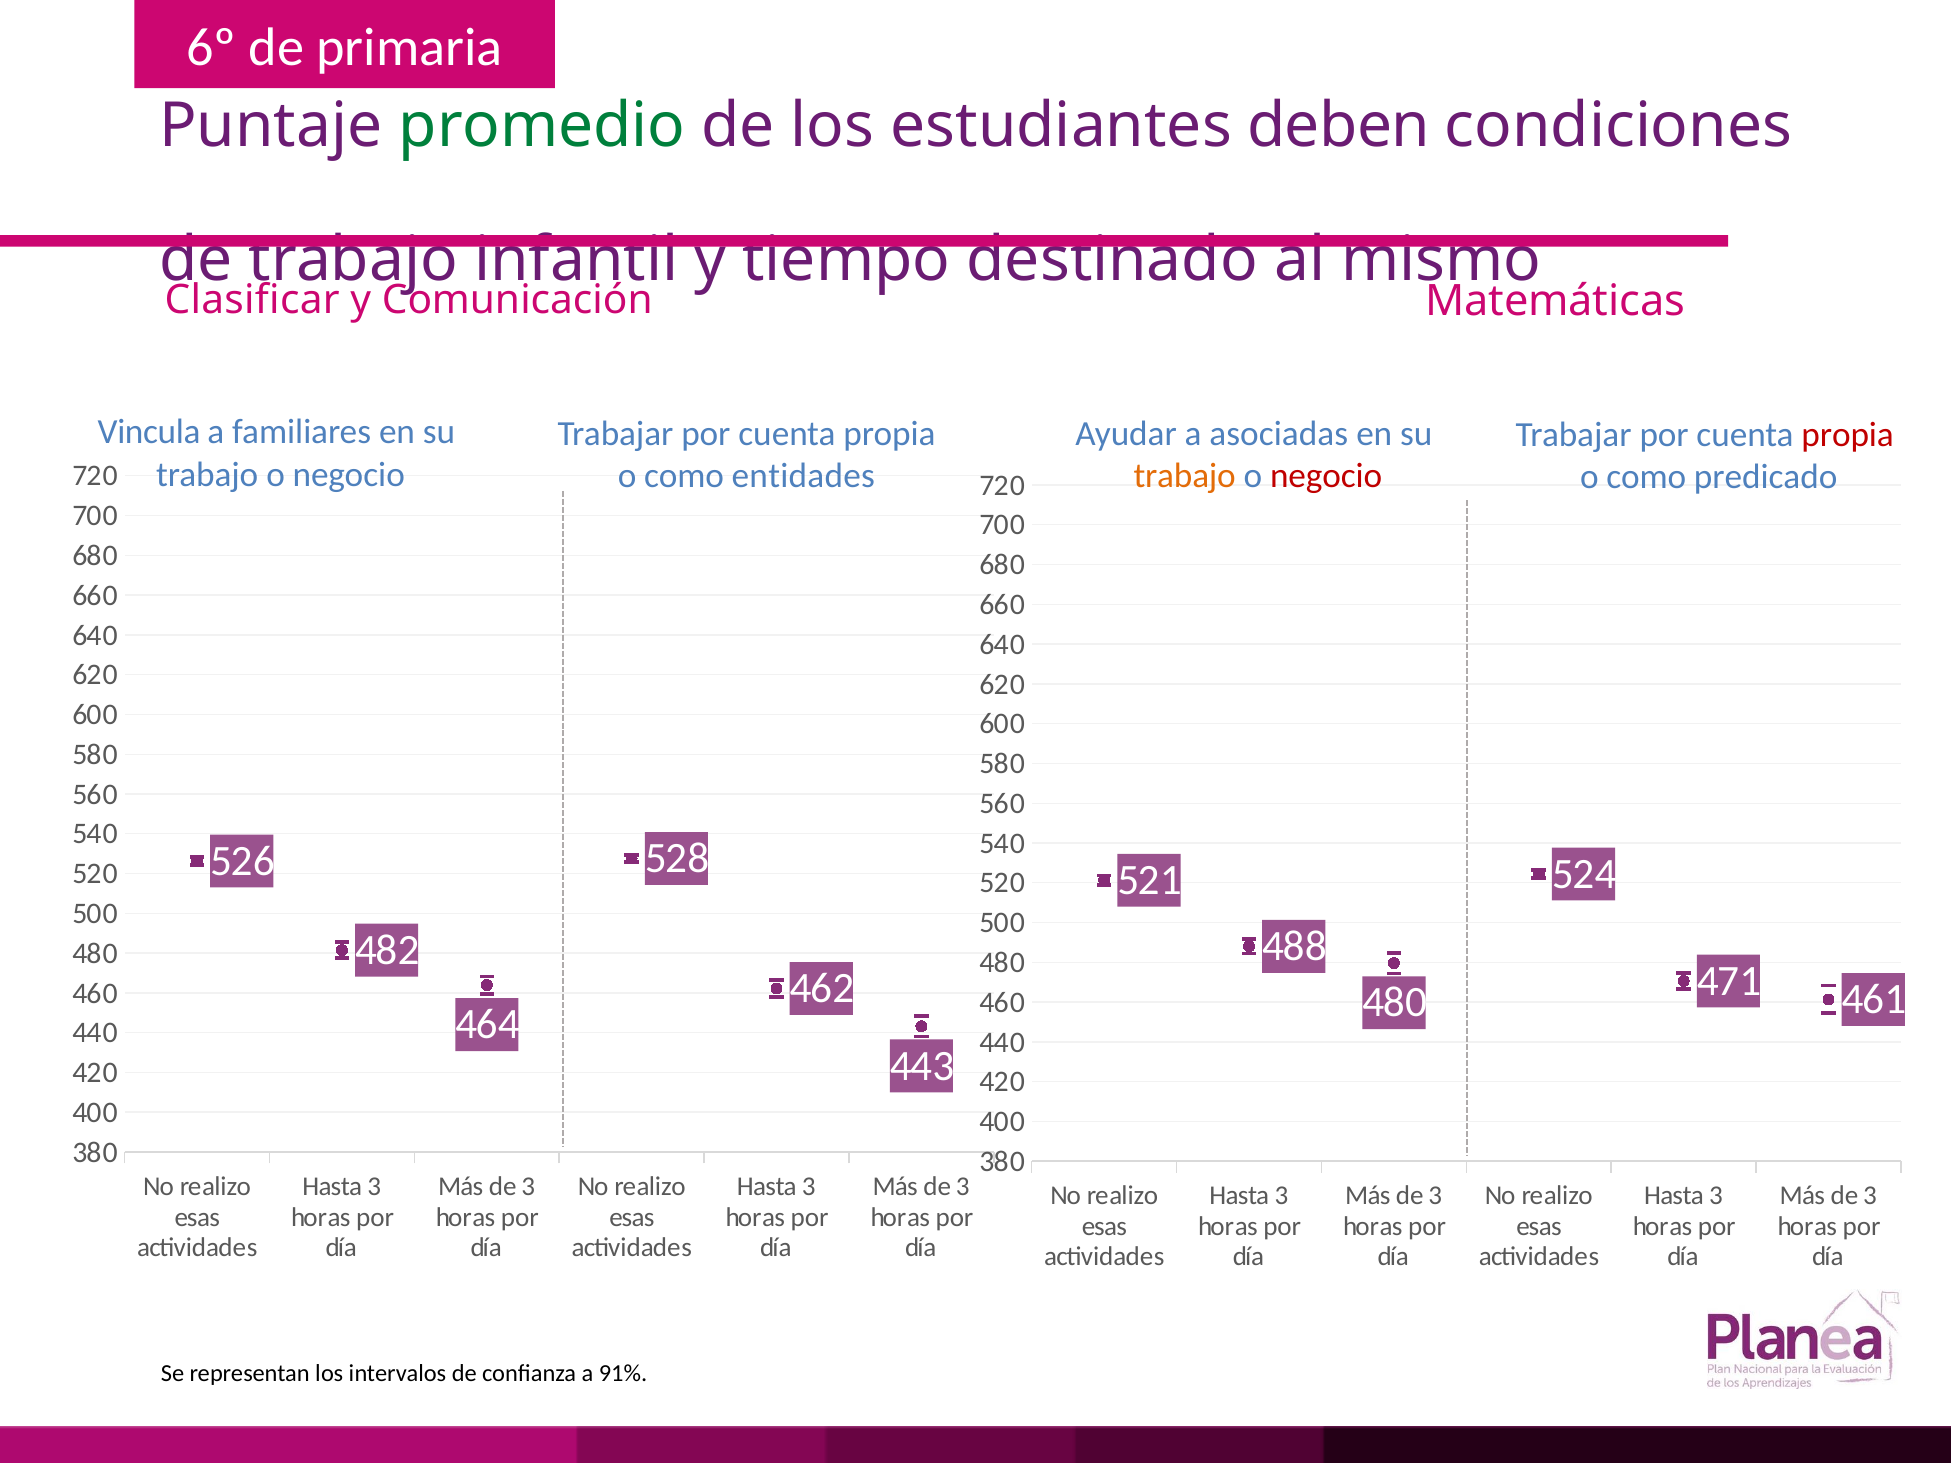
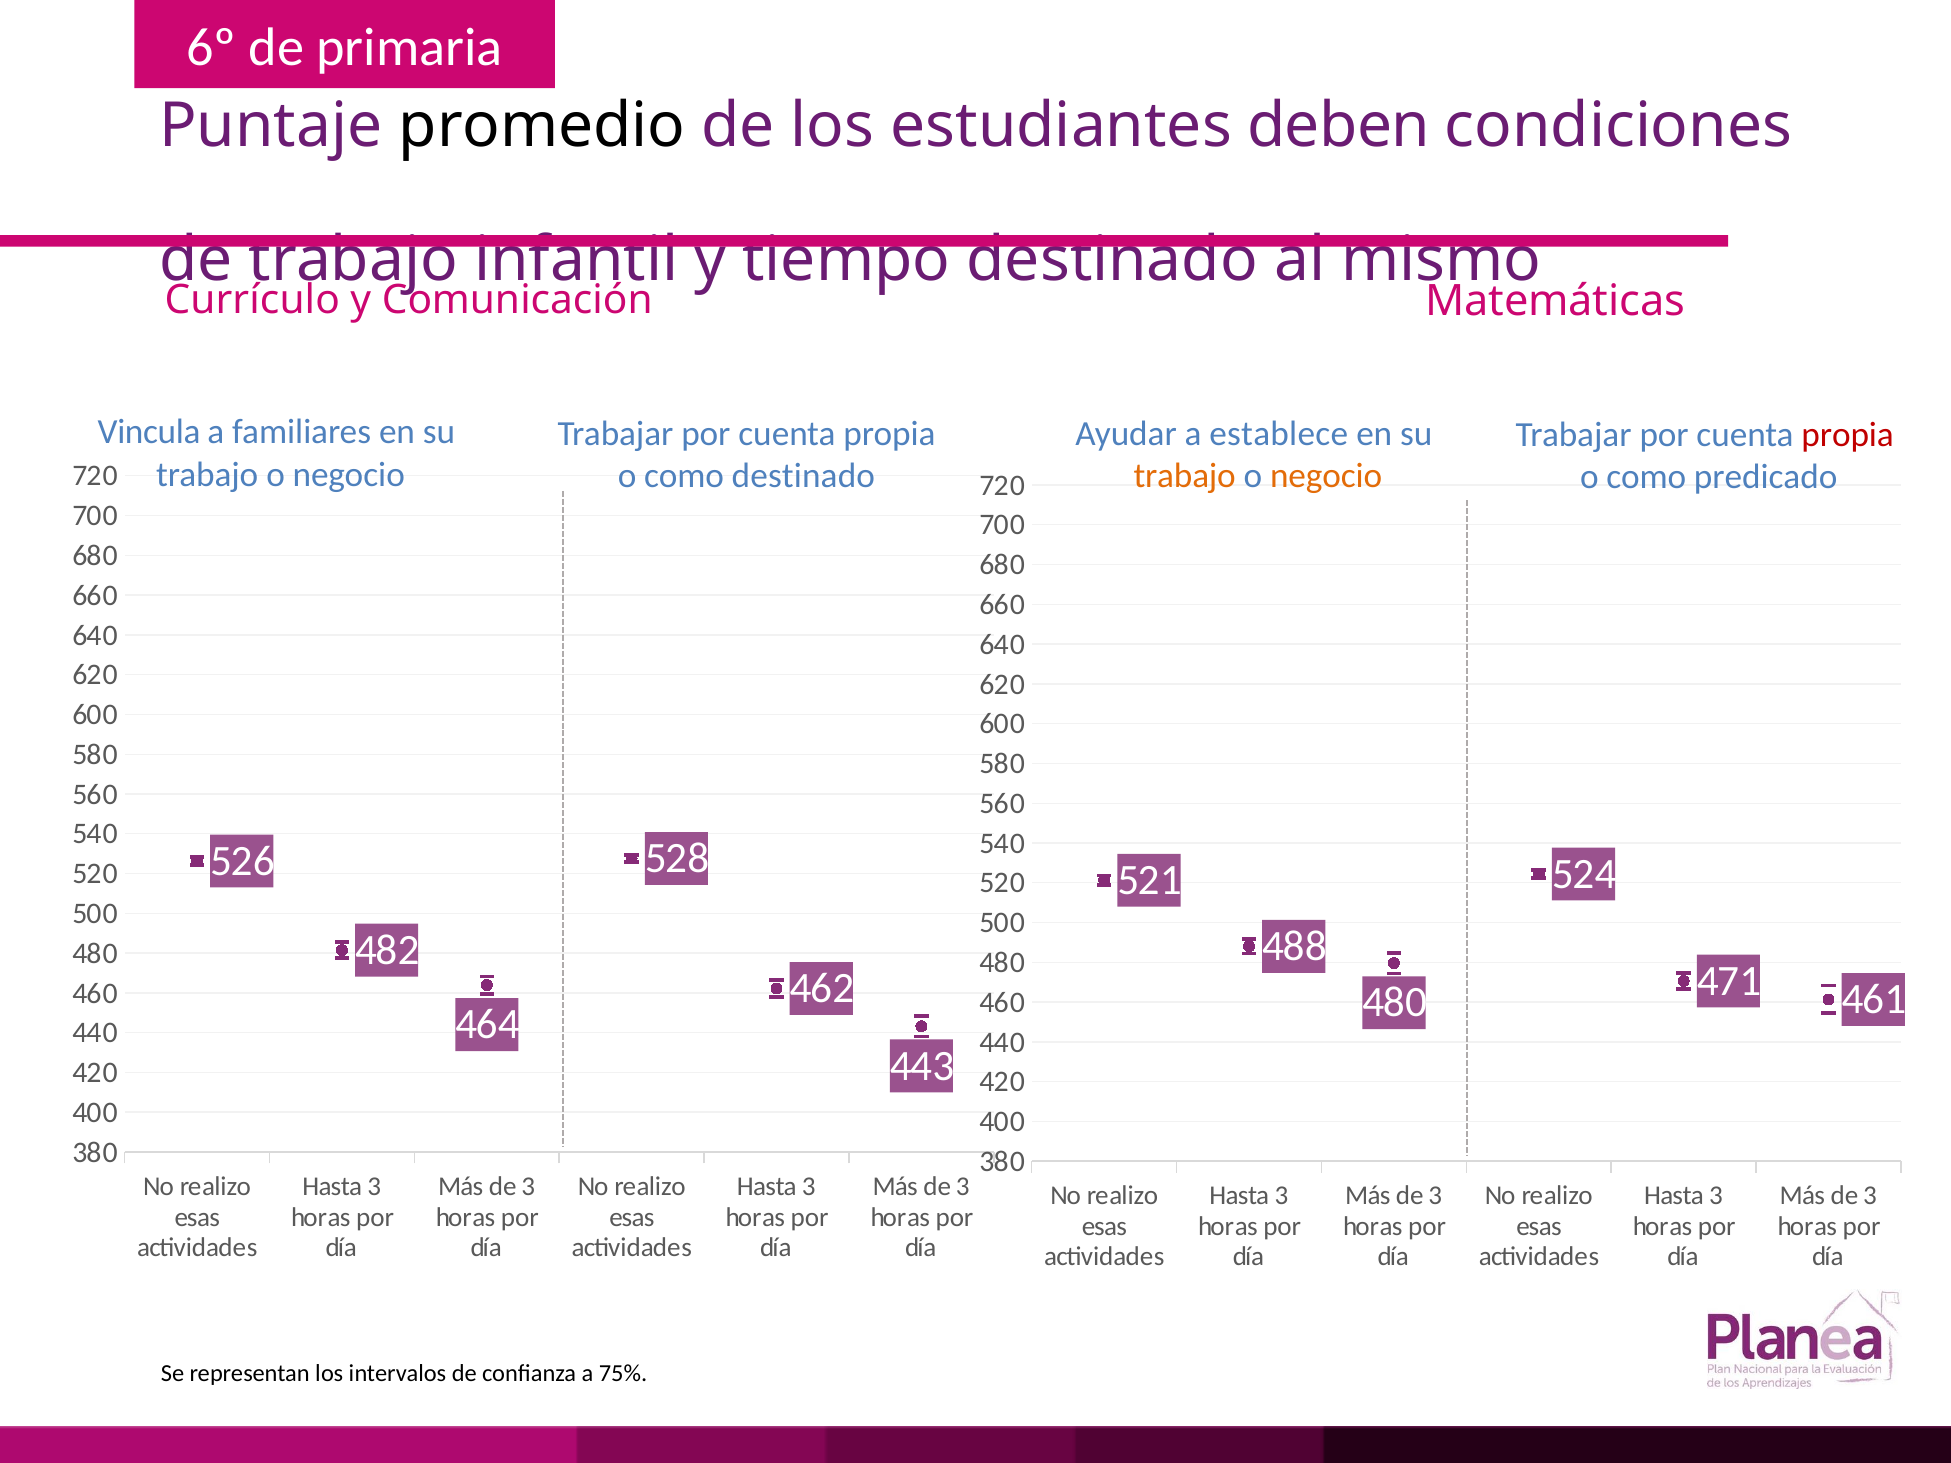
promedio colour: green -> black
Clasificar: Clasificar -> Currículo
asociadas: asociadas -> establece
como entidades: entidades -> destinado
negocio at (1326, 476) colour: red -> orange
91%: 91% -> 75%
